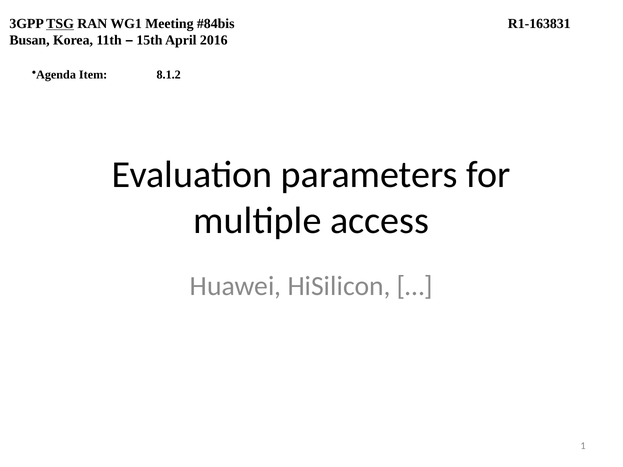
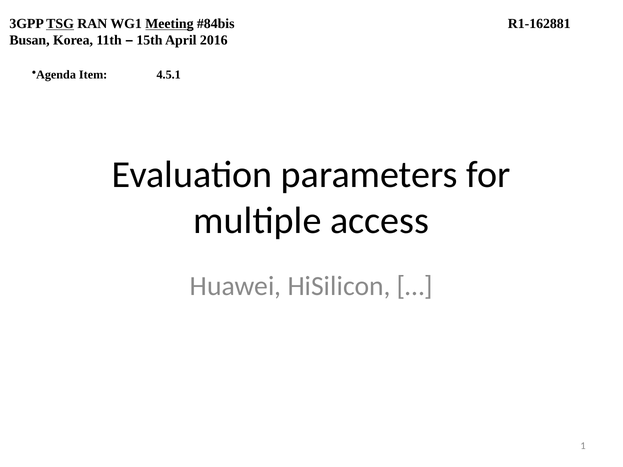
Meeting underline: none -> present
R1-163831: R1-163831 -> R1-162881
8.1.2: 8.1.2 -> 4.5.1
